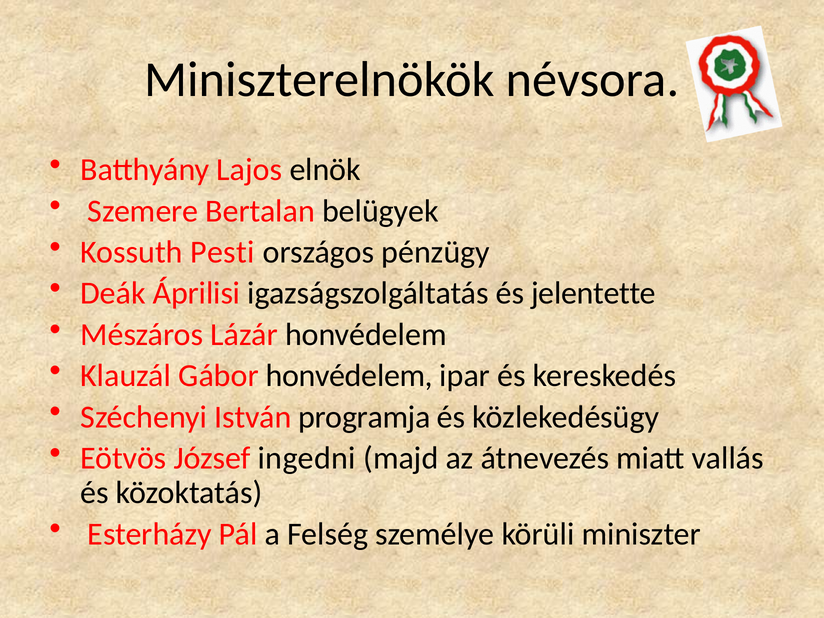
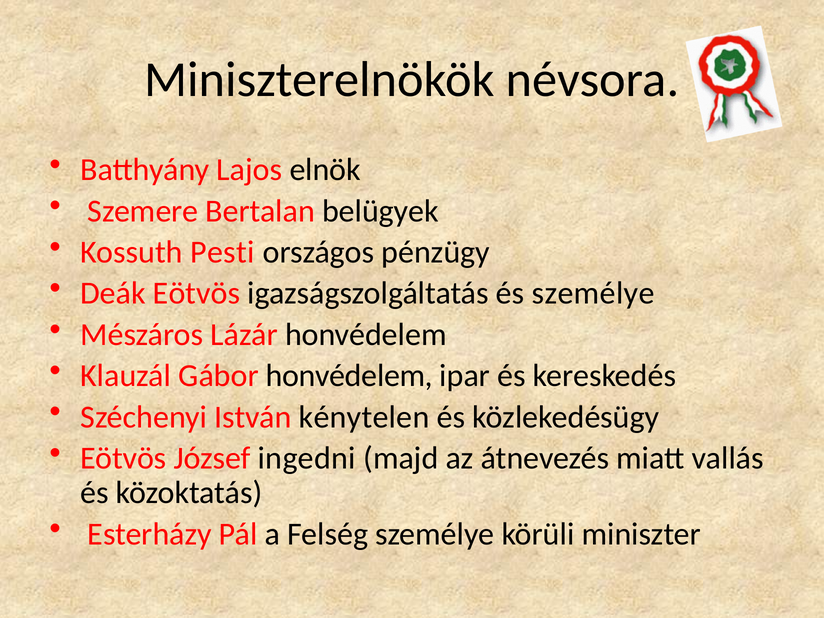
Deák Áprilisi: Áprilisi -> Eötvös
és jelentette: jelentette -> személye
programja: programja -> kénytelen
